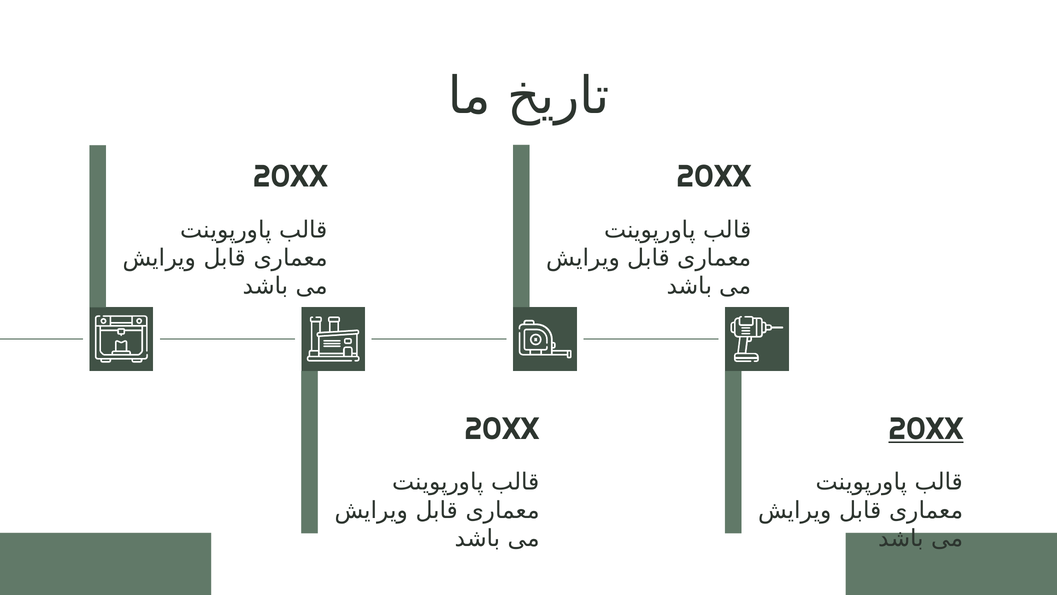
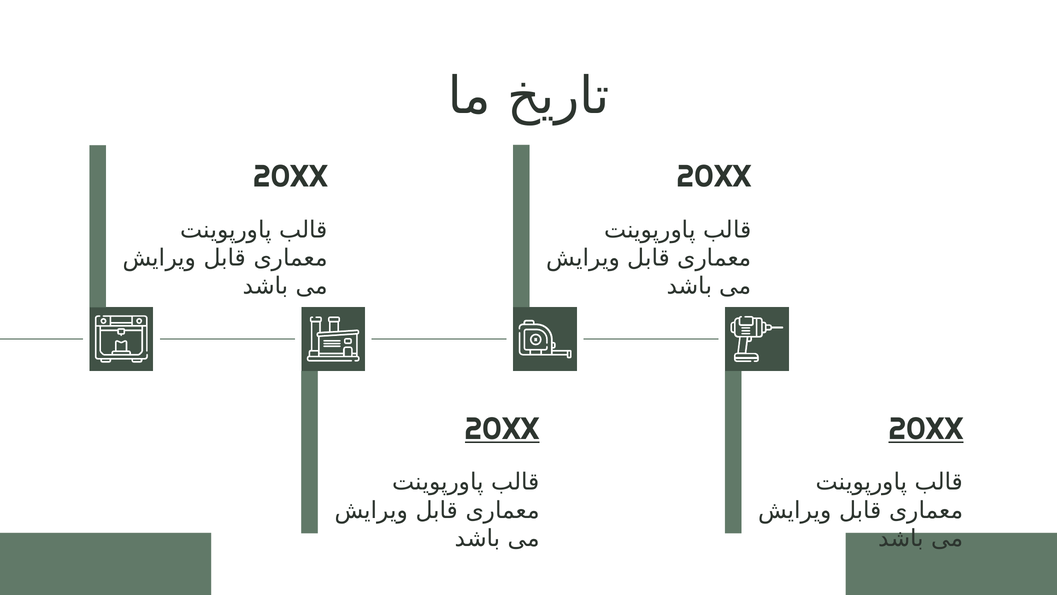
20XX at (502, 429) underline: none -> present
